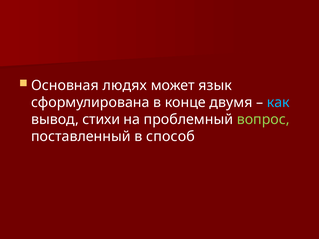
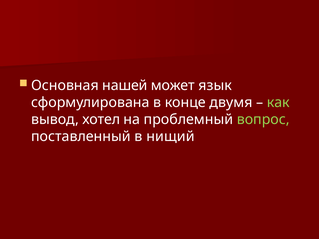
людях: людях -> нашей
как colour: light blue -> light green
стихи: стихи -> хотел
способ: способ -> нищий
